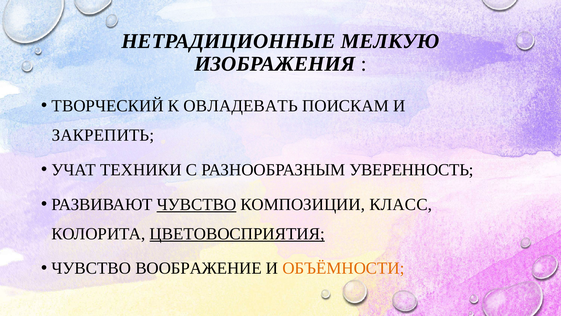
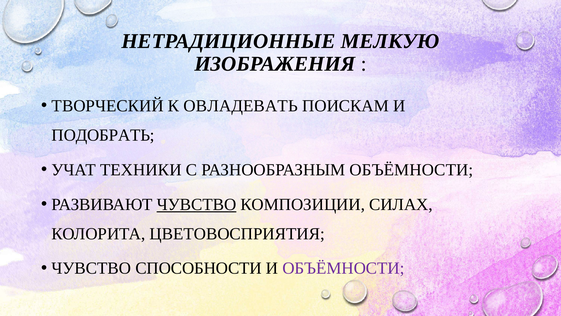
ЗАКРЕПИТЬ: ЗАКРЕПИТЬ -> ПОДОБРАТЬ
РАЗНООБРАЗНЫМ УВЕРЕННОСТЬ: УВЕРЕННОСТЬ -> ОБЪЁМНОСТИ
КЛАСС: КЛАСС -> СИЛАХ
ЦВЕТОВОСПРИЯТИЯ underline: present -> none
ВООБРАЖЕНИЕ: ВООБРАЖЕНИЕ -> СПОСОБНОСТИ
ОБЪЁМНОСТИ at (343, 268) colour: orange -> purple
